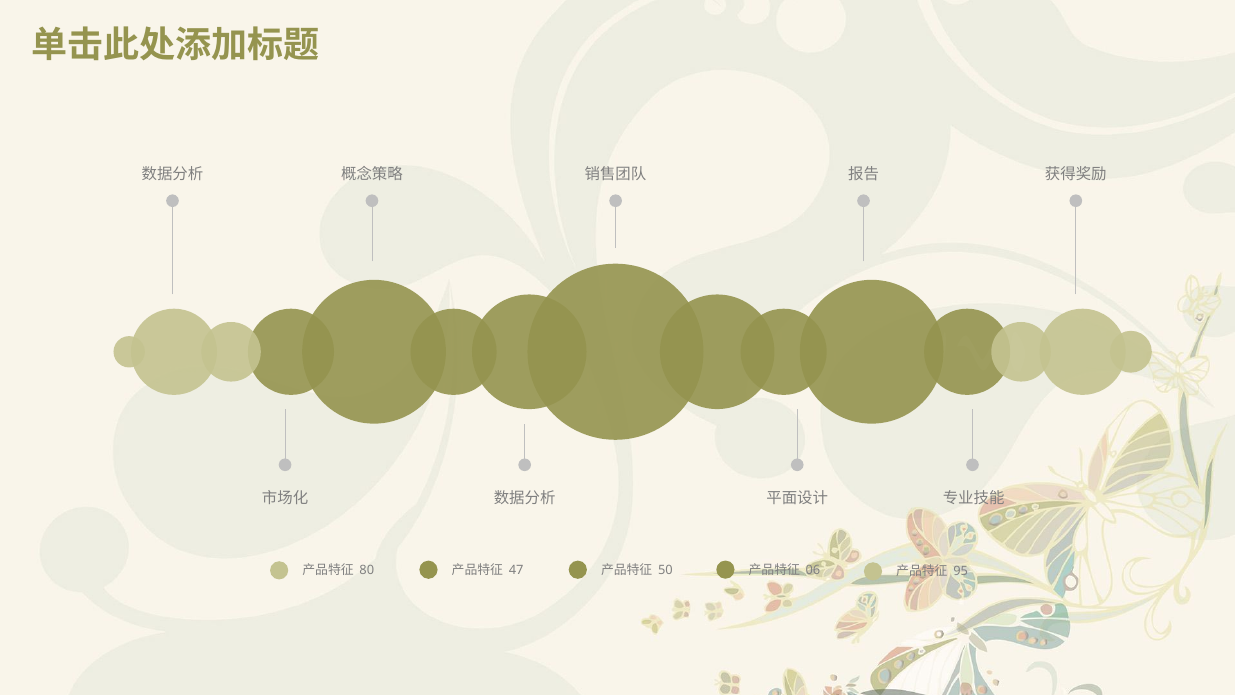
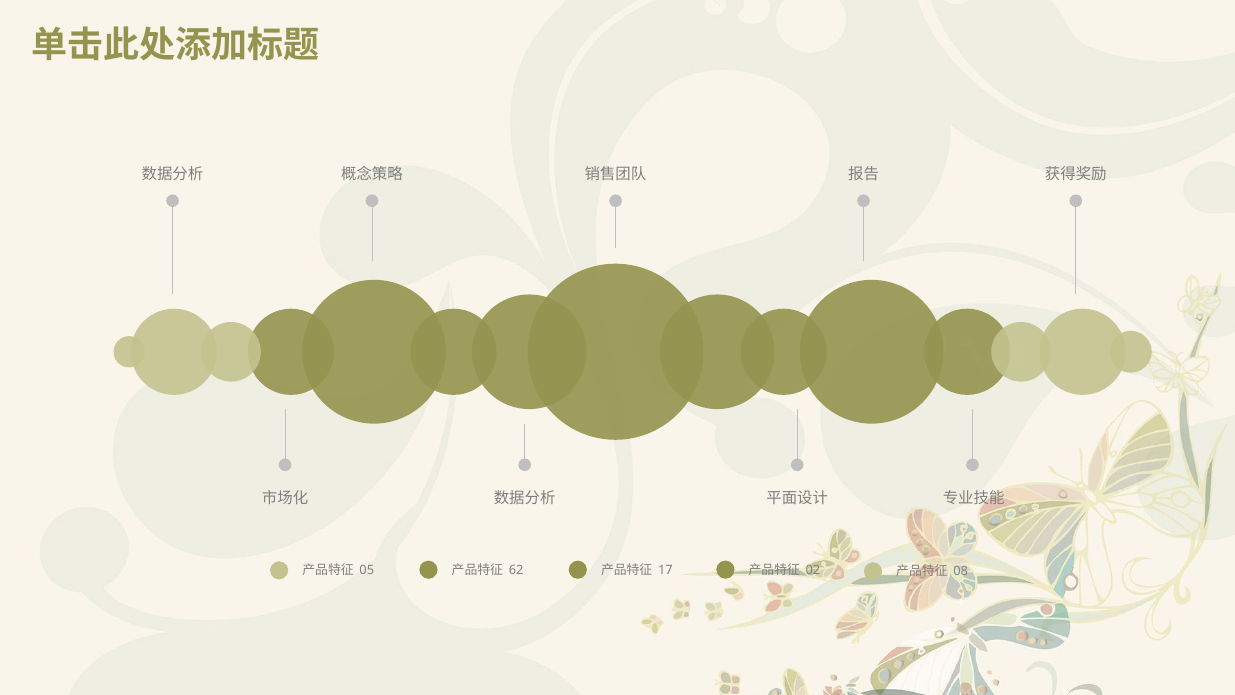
50: 50 -> 17
80: 80 -> 05
47: 47 -> 62
06: 06 -> 02
95: 95 -> 08
